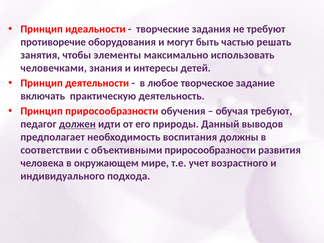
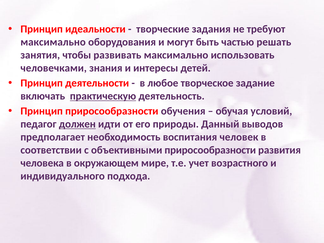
противоречие at (53, 42): противоречие -> максимально
элементы: элементы -> развивать
практическую underline: none -> present
обучая требуют: требуют -> условий
должны: должны -> человек
